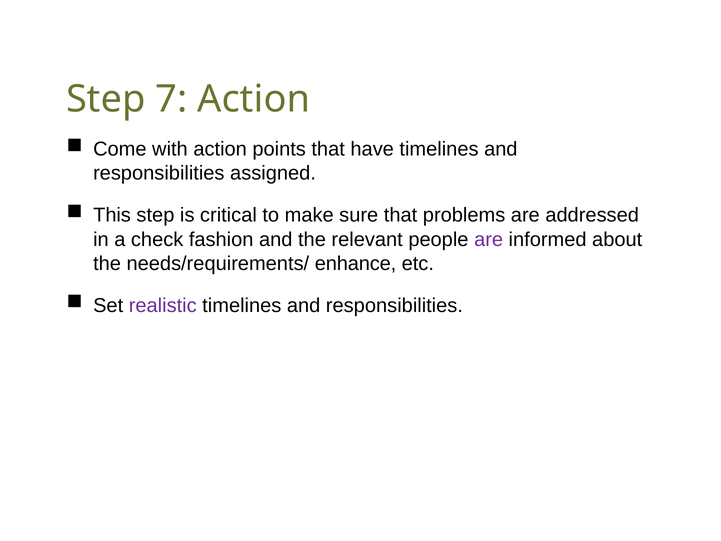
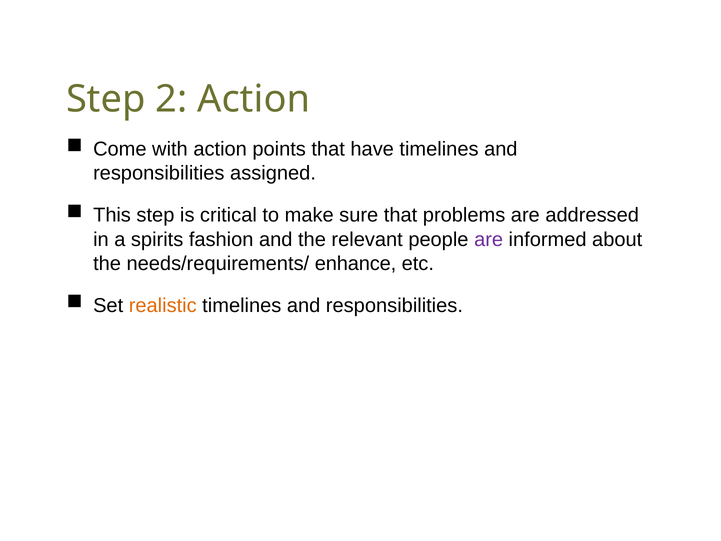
7: 7 -> 2
check: check -> spirits
realistic colour: purple -> orange
